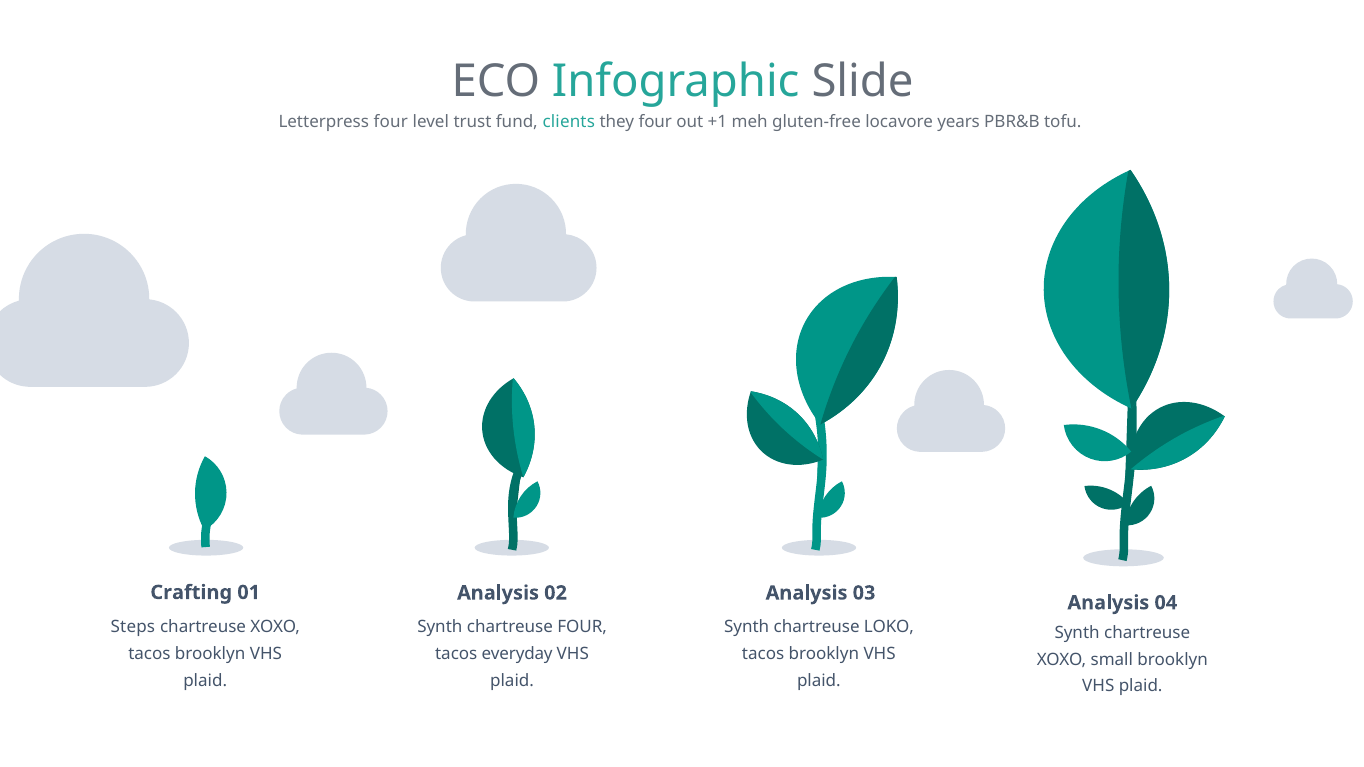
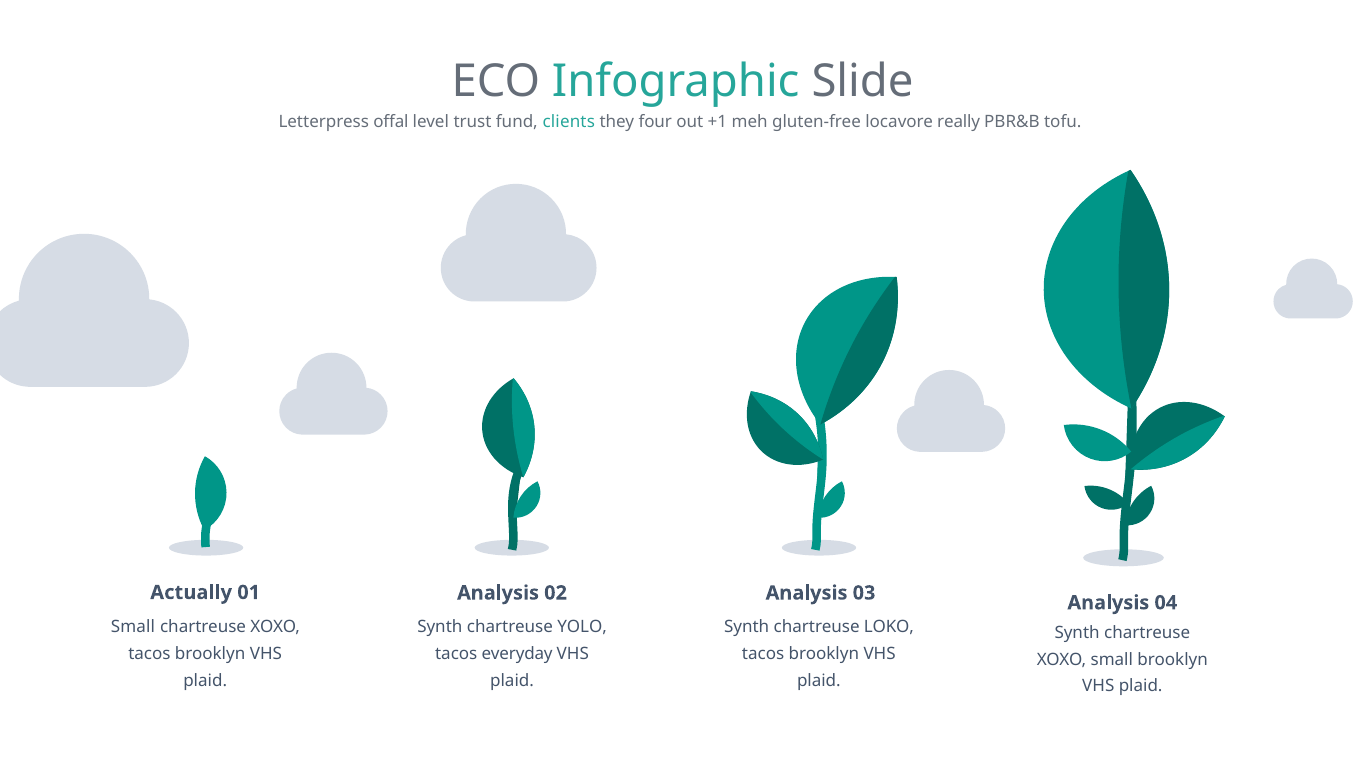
Letterpress four: four -> offal
years: years -> really
Crafting: Crafting -> Actually
Steps at (133, 628): Steps -> Small
chartreuse FOUR: FOUR -> YOLO
